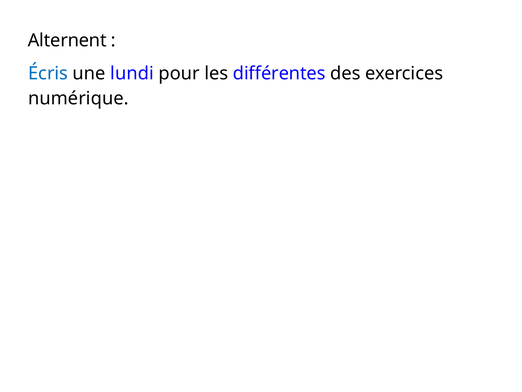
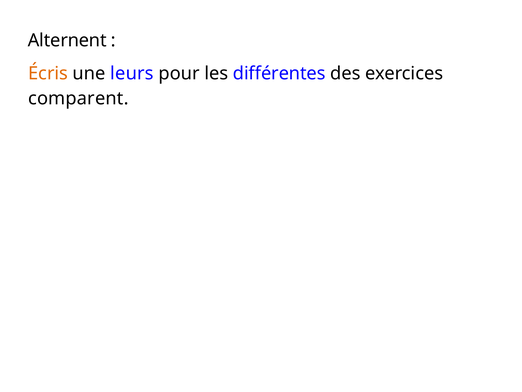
Écris colour: blue -> orange
lundi: lundi -> leurs
numérique: numérique -> comparent
